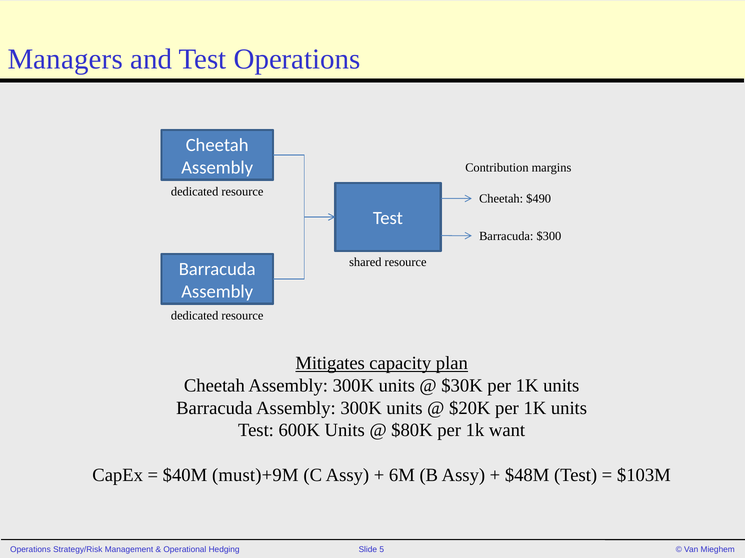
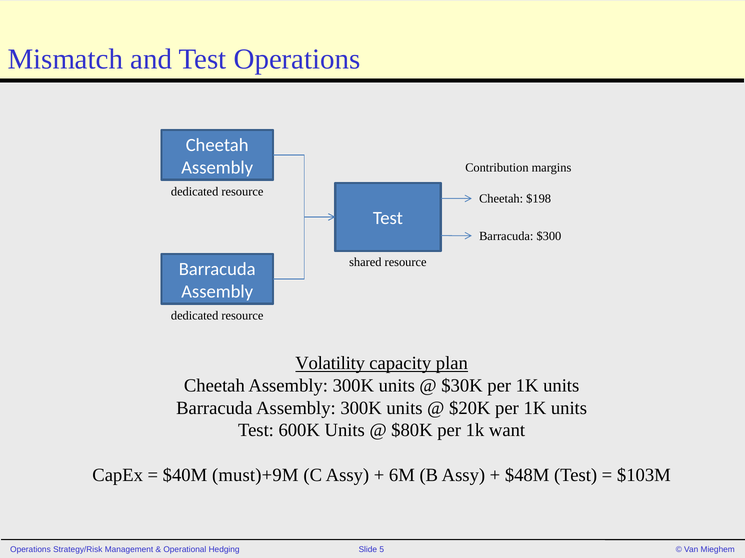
Managers: Managers -> Mismatch
$490: $490 -> $198
Mitigates: Mitigates -> Volatility
